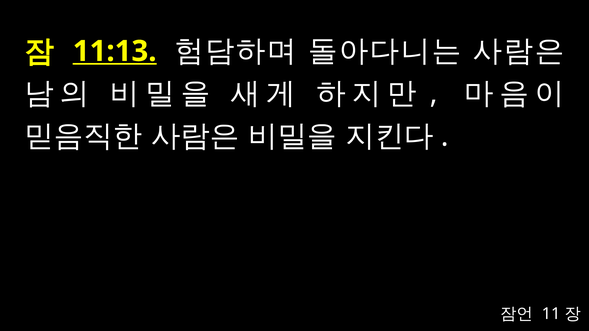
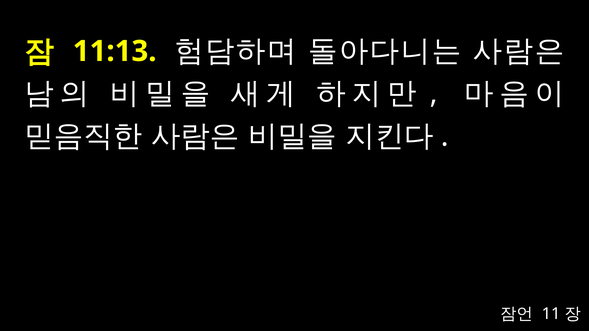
11:13 underline: present -> none
